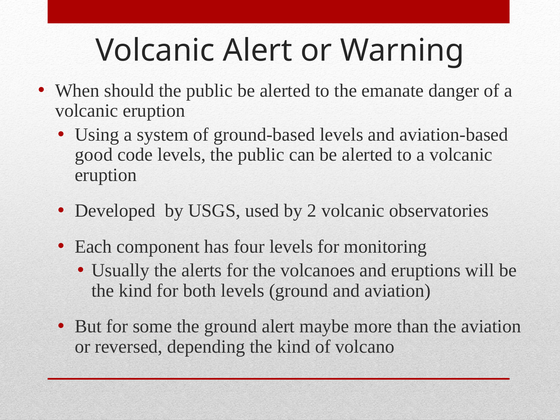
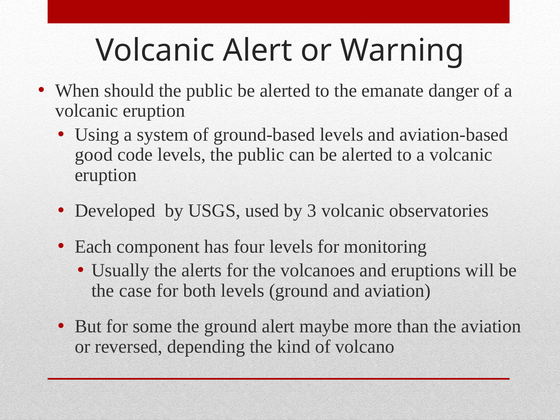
2: 2 -> 3
kind at (135, 291): kind -> case
